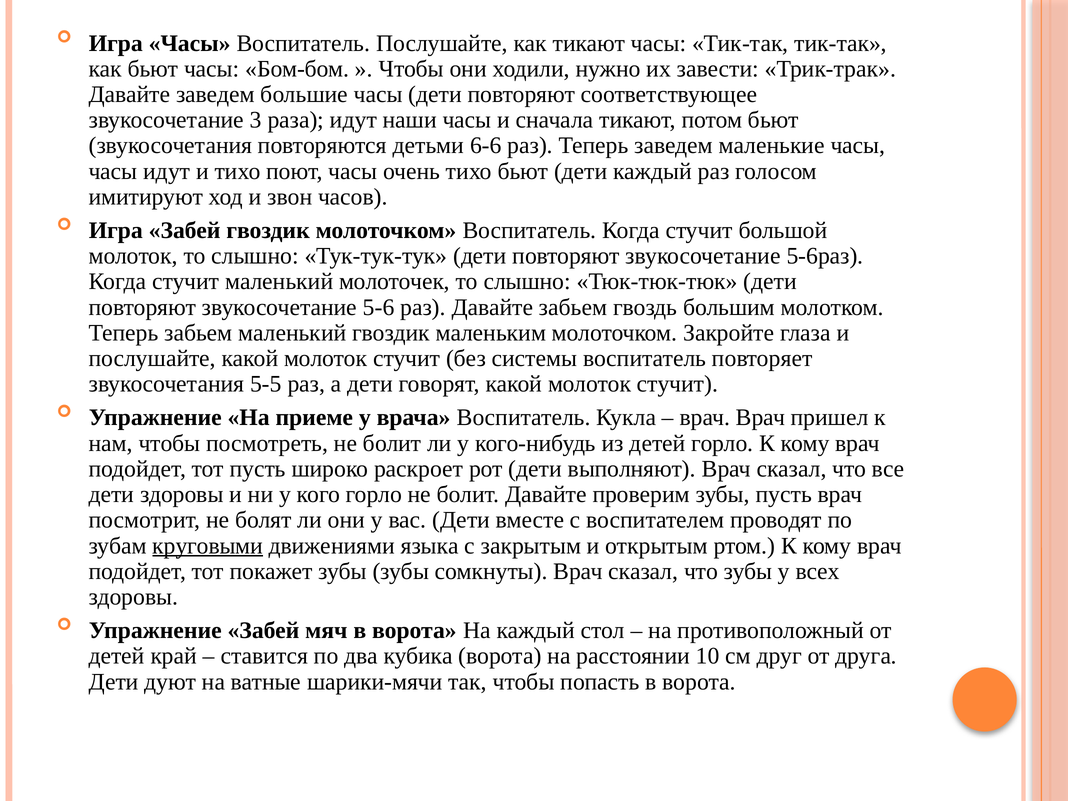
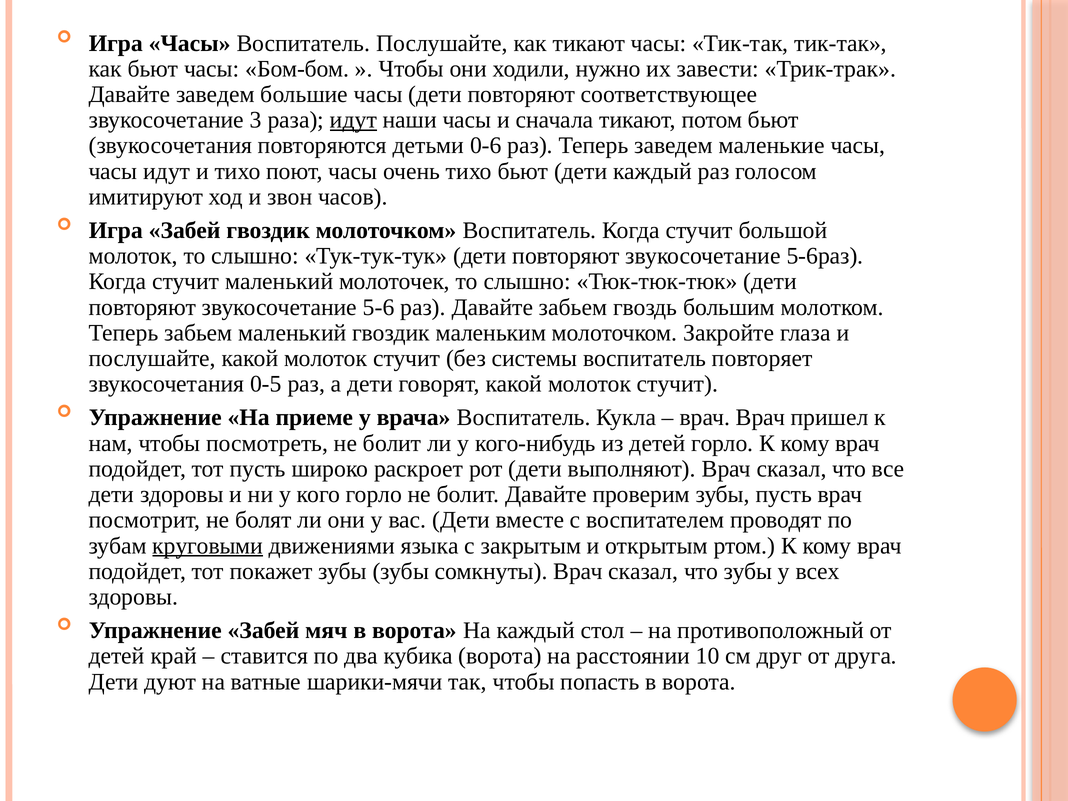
идут at (353, 120) underline: none -> present
6-6: 6-6 -> 0-6
5-5: 5-5 -> 0-5
